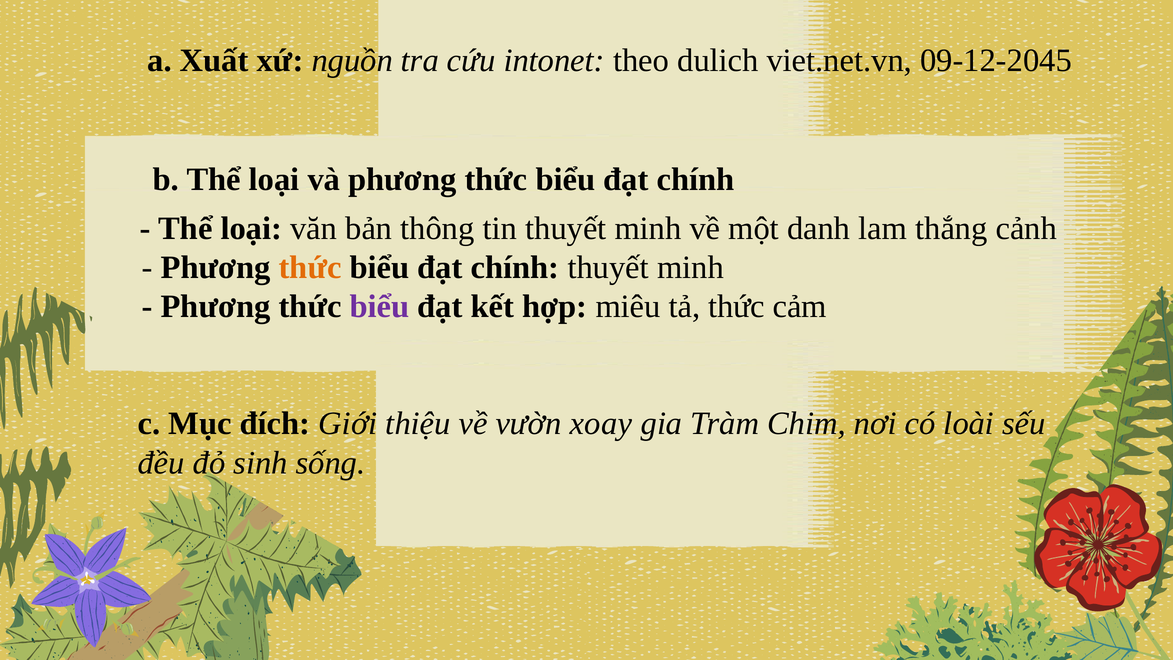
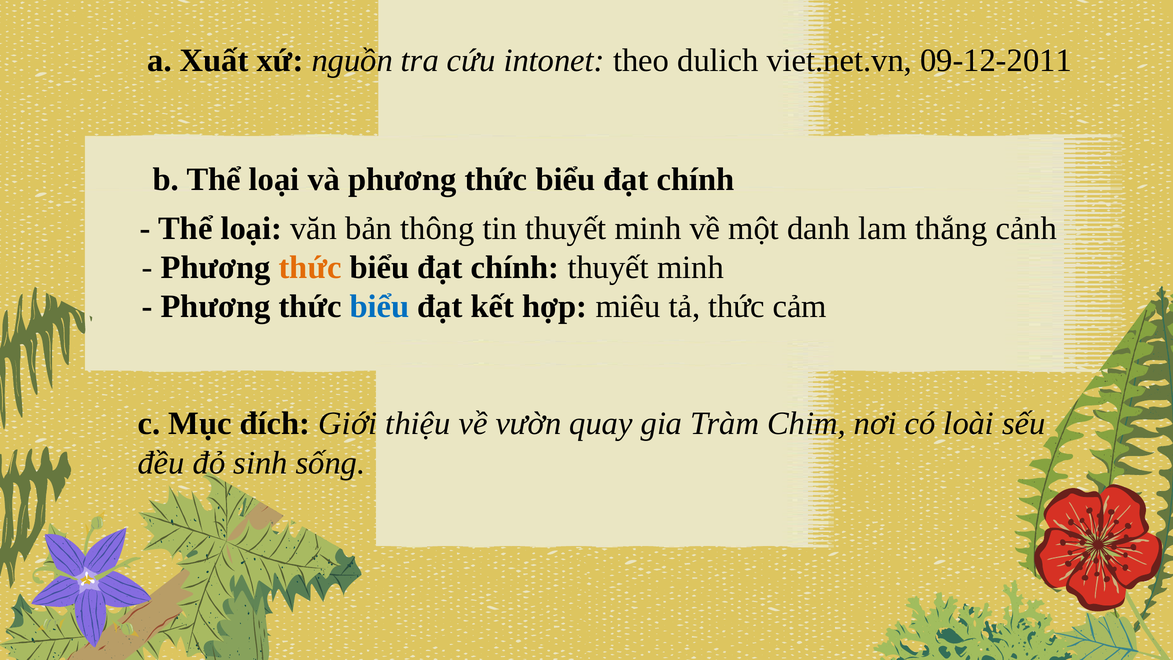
09-12-2045: 09-12-2045 -> 09-12-2011
biểu at (379, 307) colour: purple -> blue
xoay: xoay -> quay
